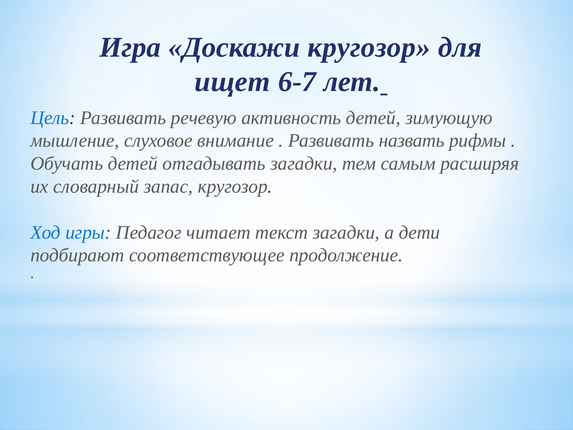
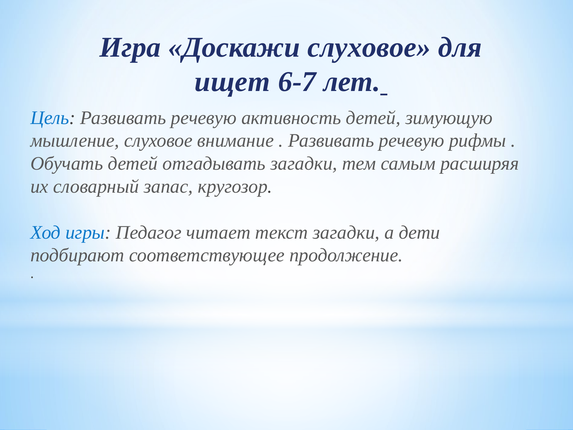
Доскажи кругозор: кругозор -> слуховое
назвать at (412, 141): назвать -> речевую
